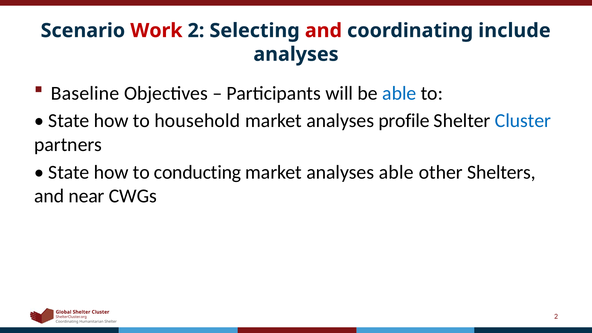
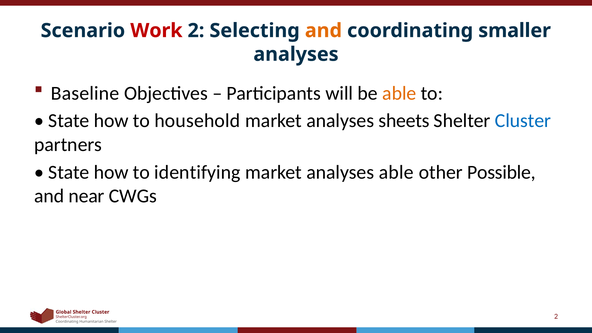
and at (323, 31) colour: red -> orange
include: include -> smaller
able at (399, 93) colour: blue -> orange
profile: profile -> sheets
conducting: conducting -> identifying
Shelters: Shelters -> Possible
